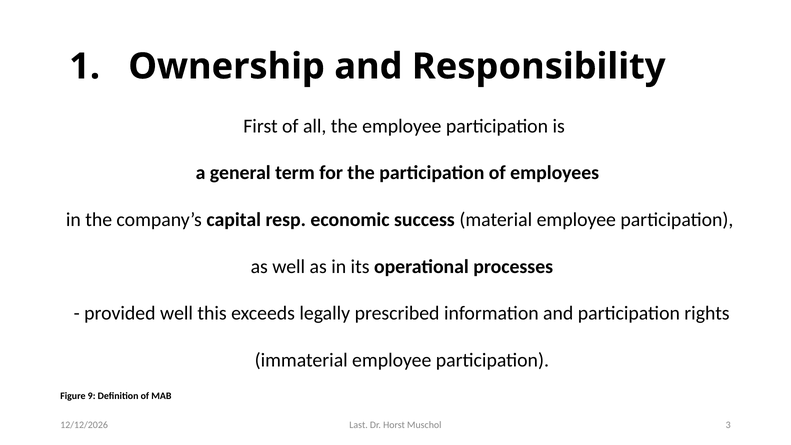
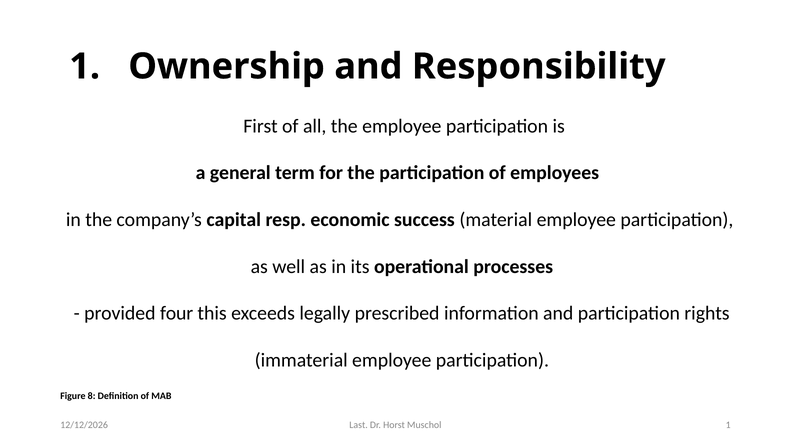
provided well: well -> four
9: 9 -> 8
Muschol 3: 3 -> 1
